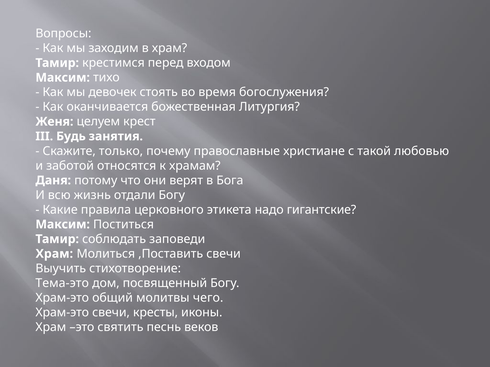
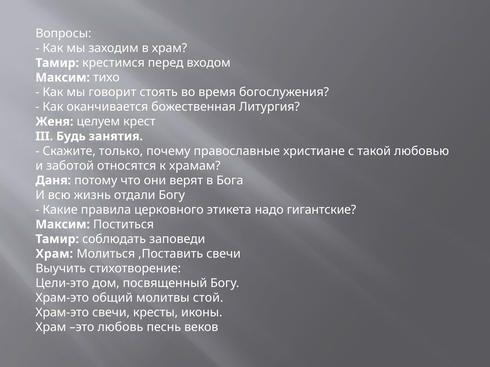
девочек: девочек -> говорит
Тема-это: Тема-это -> Цели-это
чего: чего -> стой
святить: святить -> любовь
